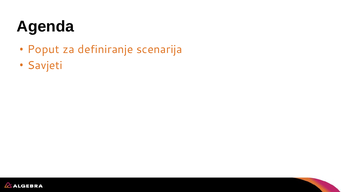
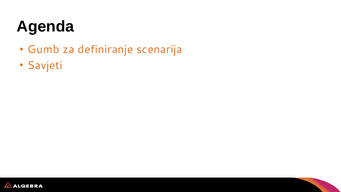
Poput: Poput -> Gumb
